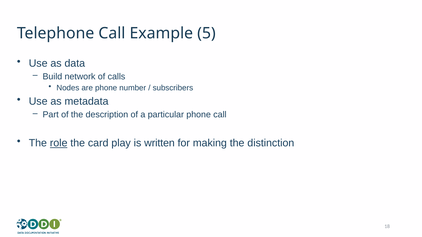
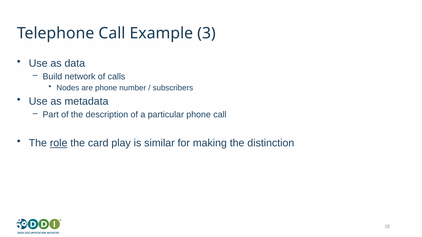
5: 5 -> 3
written: written -> similar
